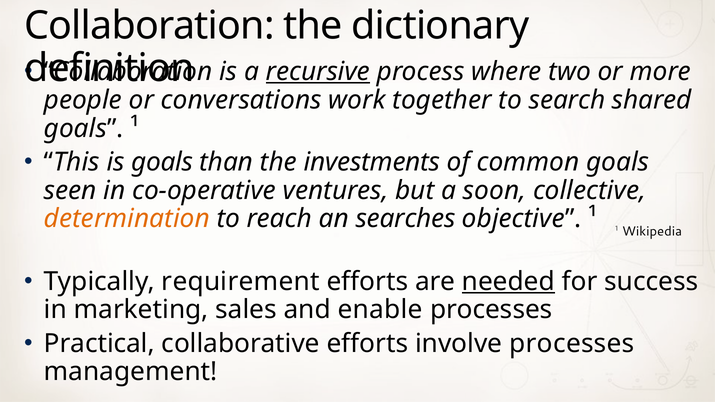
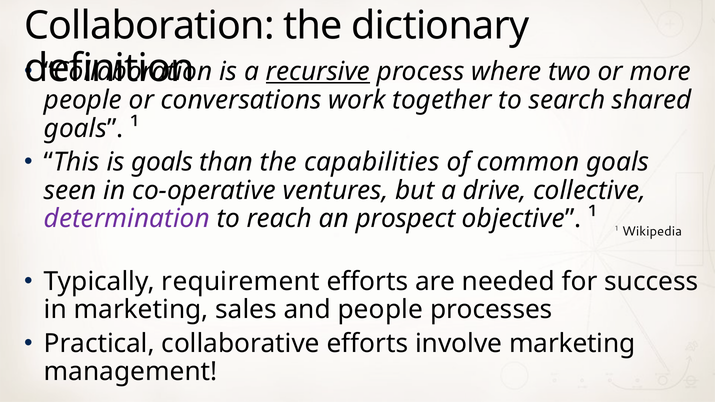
investments: investments -> capabilities
soon: soon -> drive
determination colour: orange -> purple
searches: searches -> prospect
needed underline: present -> none
and enable: enable -> people
involve processes: processes -> marketing
